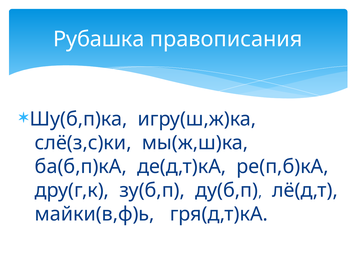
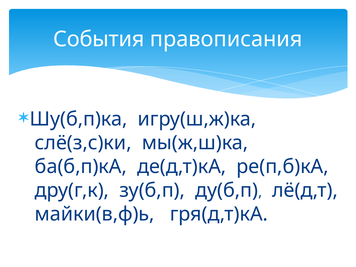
Рубашка: Рубашка -> События
